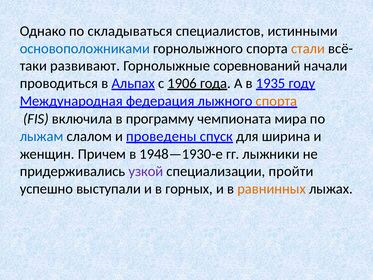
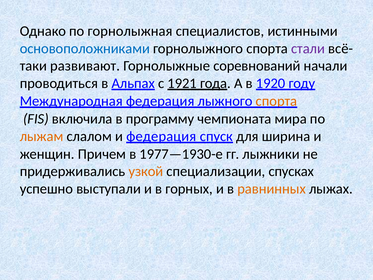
складываться: складываться -> горнолыжная
стали colour: orange -> purple
1906: 1906 -> 1921
1935: 1935 -> 1920
лыжам colour: blue -> orange
и проведены: проведены -> федерация
1948—1930-е: 1948—1930-е -> 1977—1930-е
узкой colour: purple -> orange
пройти: пройти -> спусках
